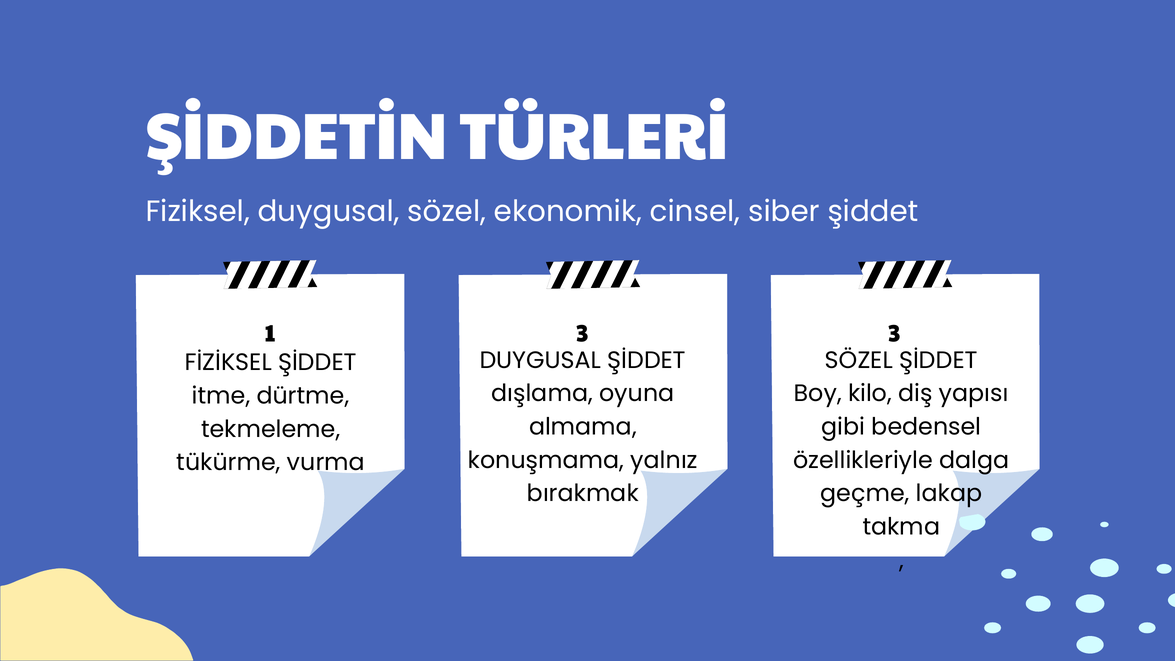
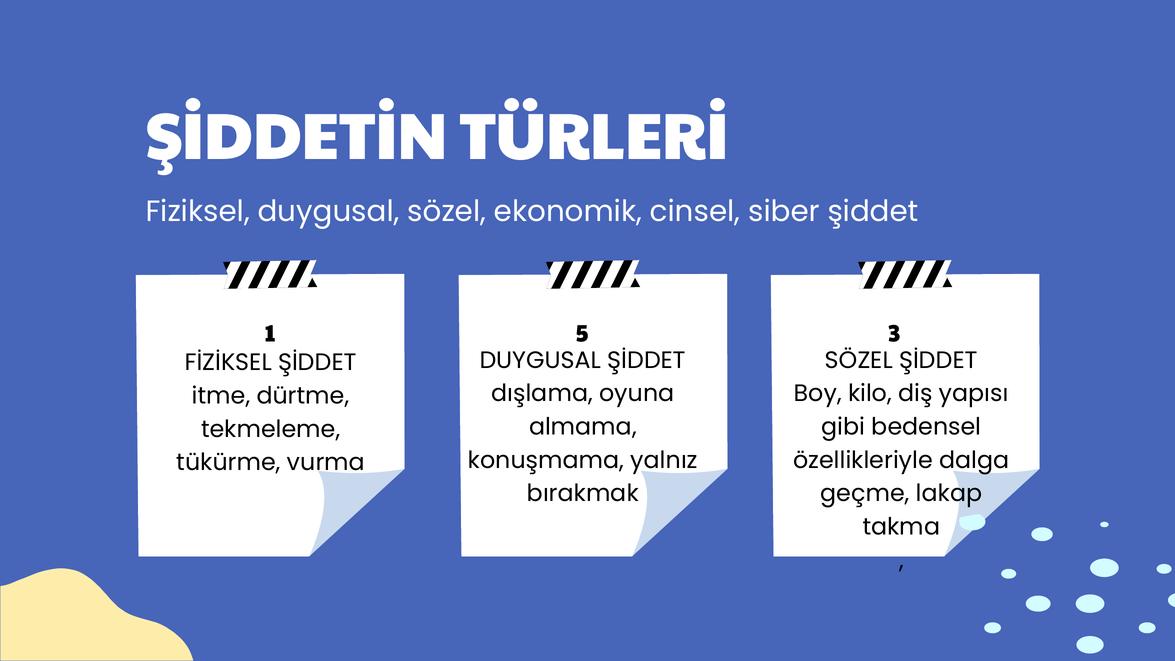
1 3: 3 -> 5
